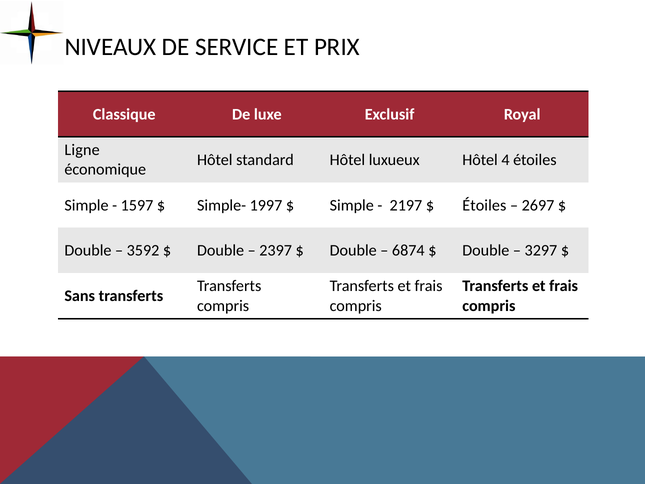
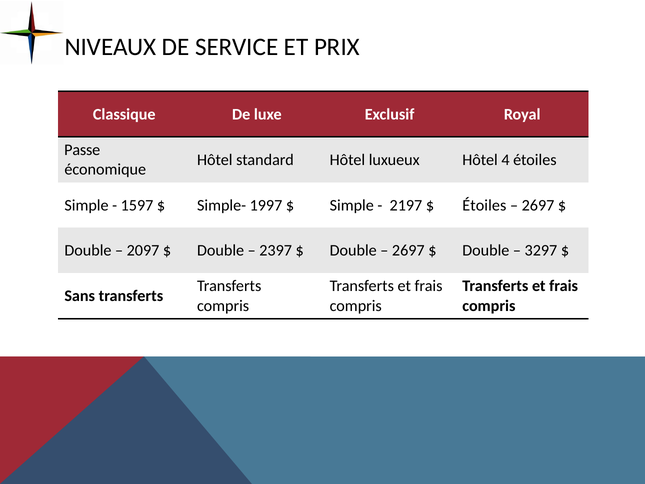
Ligne: Ligne -> Passe
3592: 3592 -> 2097
6874 at (408, 250): 6874 -> 2697
